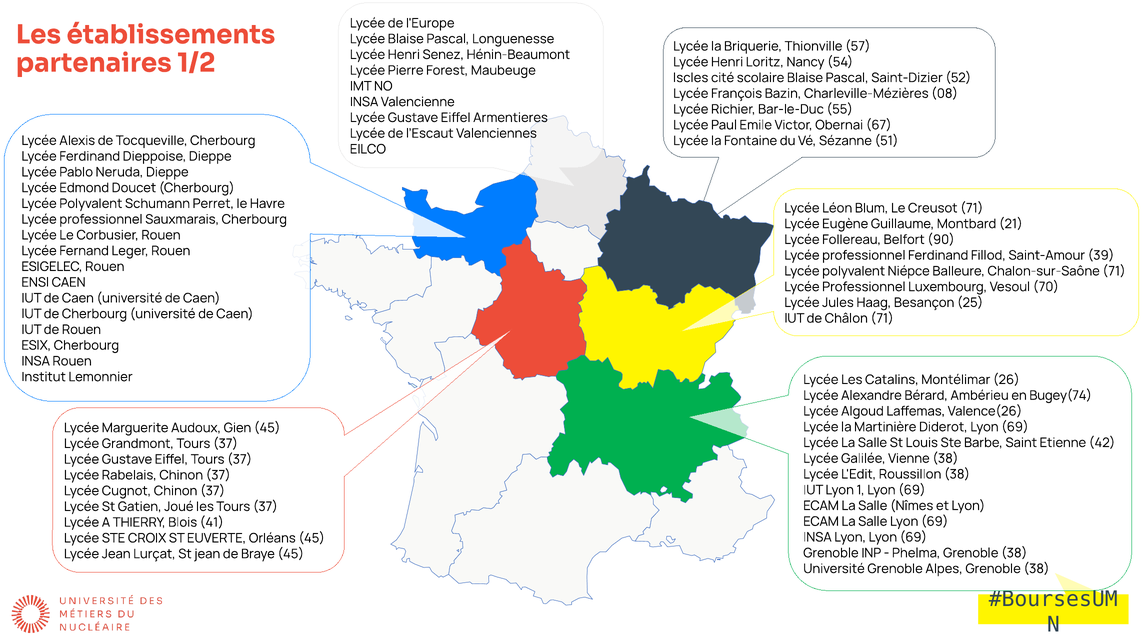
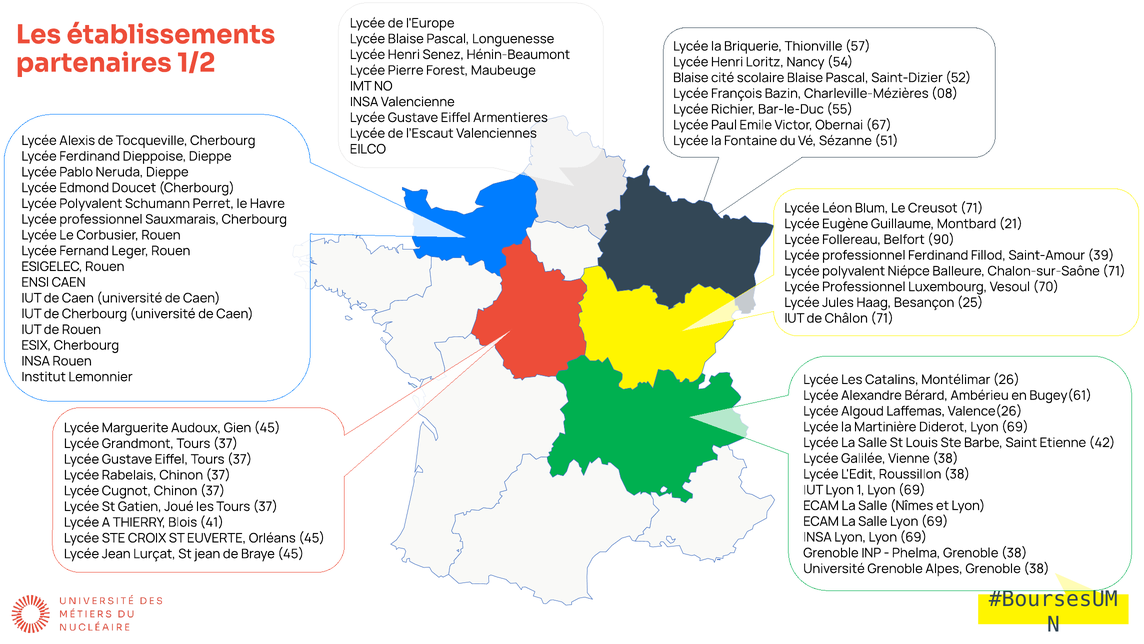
Iscles at (691, 78): Iscles -> Blaise
Bugey(74: Bugey(74 -> Bugey(61
